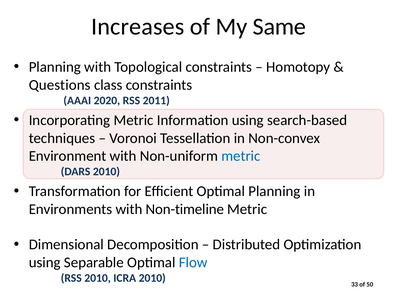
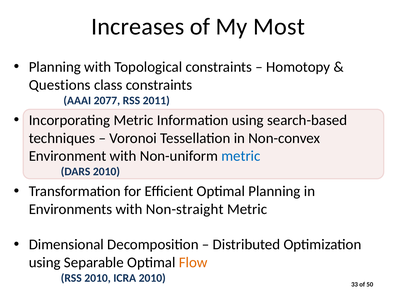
Same: Same -> Most
2020: 2020 -> 2077
Non-timeline: Non-timeline -> Non-straight
Flow colour: blue -> orange
